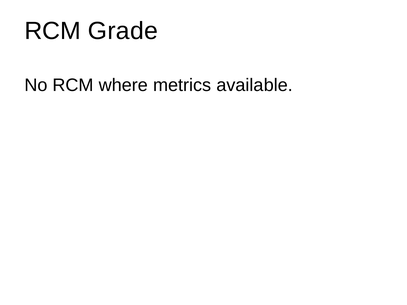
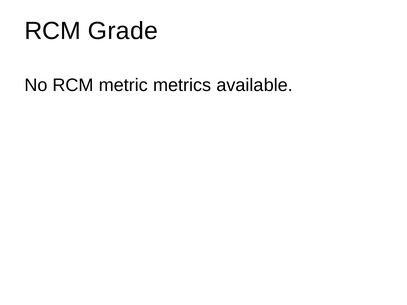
where: where -> metric
